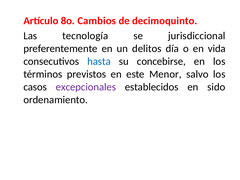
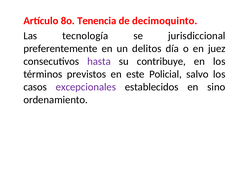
Cambios: Cambios -> Tenencia
vida: vida -> juez
hasta colour: blue -> purple
concebirse: concebirse -> contribuye
Menor: Menor -> Policial
sido: sido -> sino
